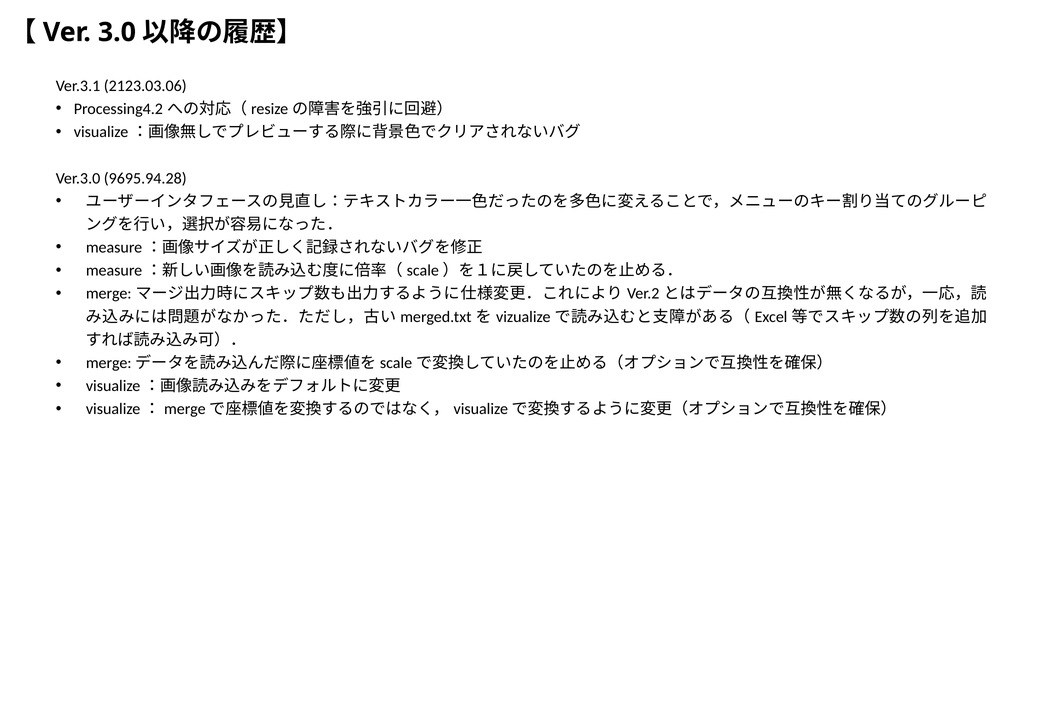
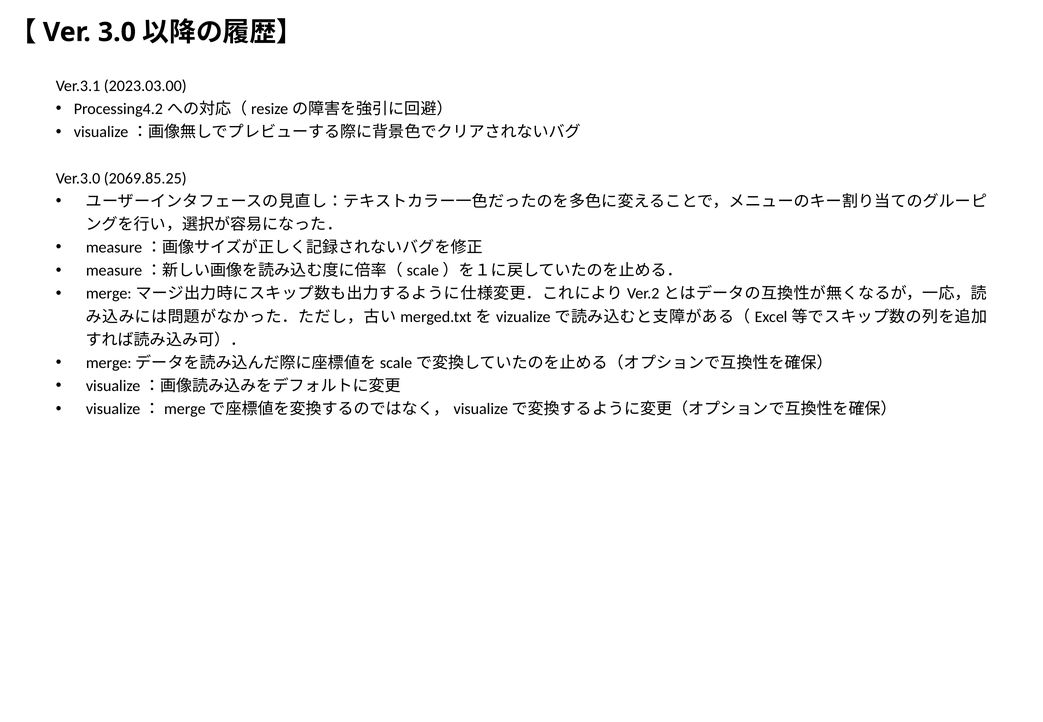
2123.03.06: 2123.03.06 -> 2023.03.00
9695.94.28: 9695.94.28 -> 2069.85.25
